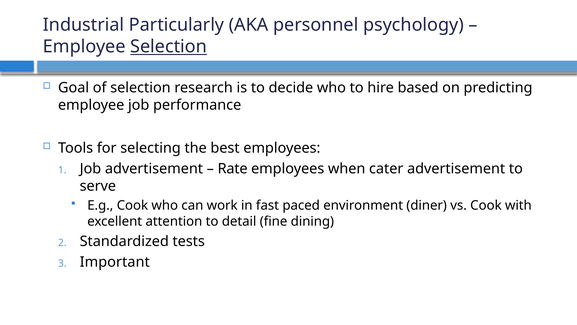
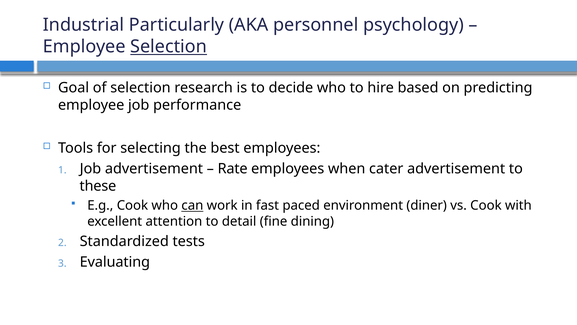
serve: serve -> these
can underline: none -> present
Important: Important -> Evaluating
